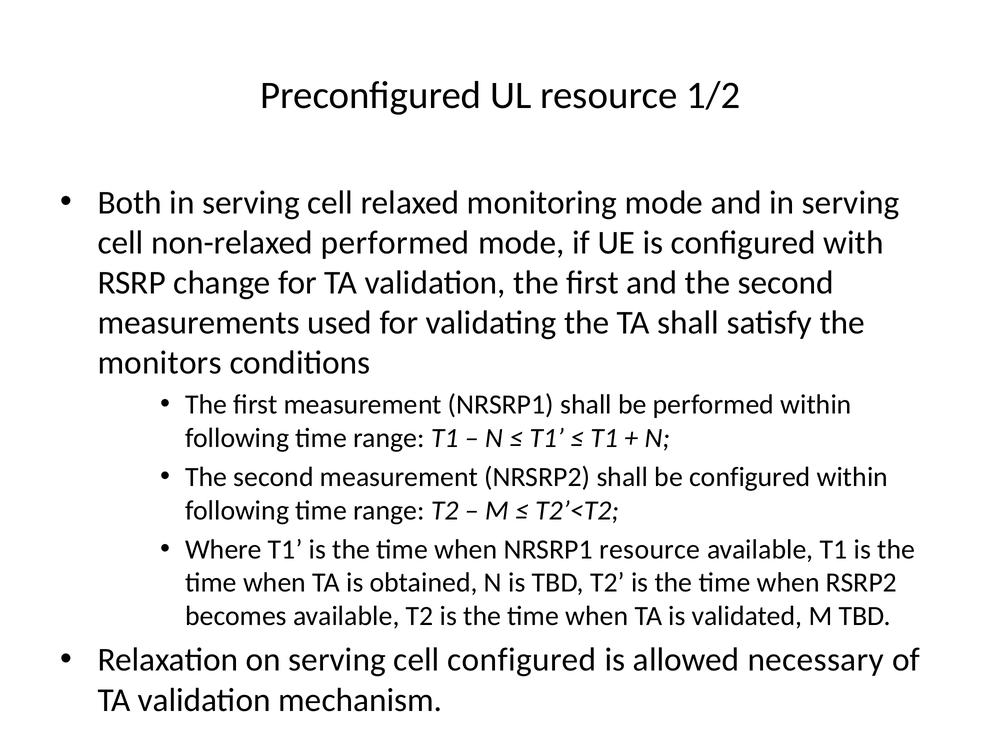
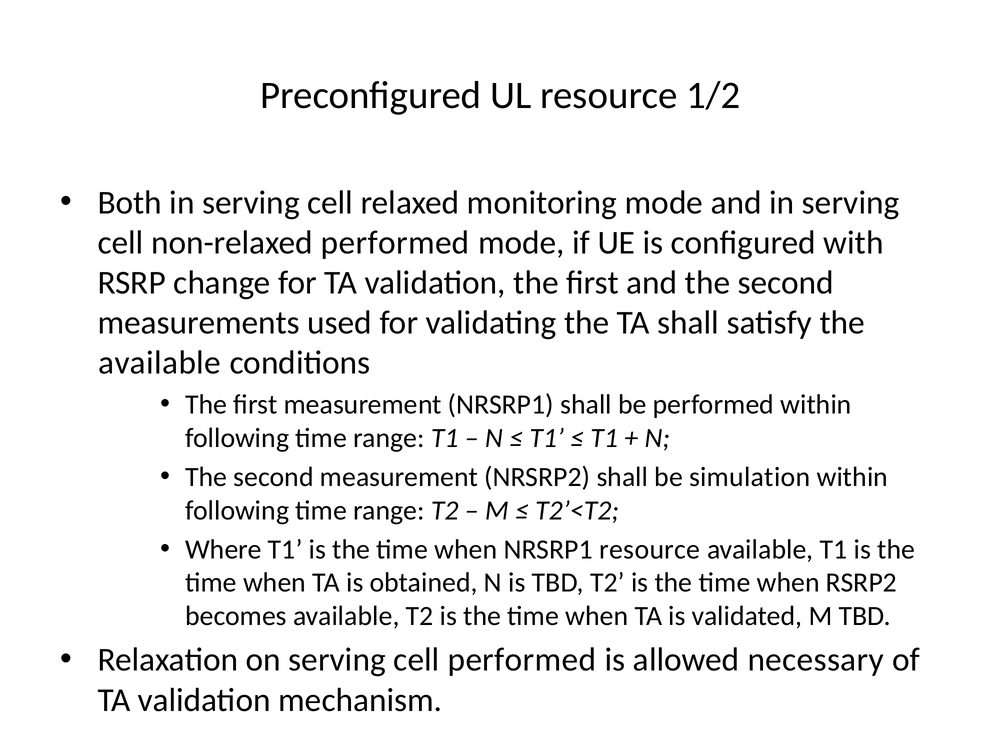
monitors at (160, 363): monitors -> available
be configured: configured -> simulation
cell configured: configured -> performed
